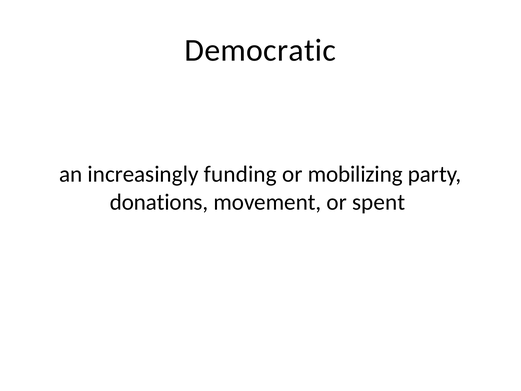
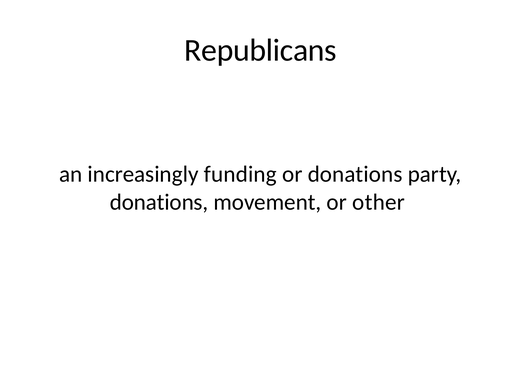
Democratic: Democratic -> Republicans
or mobilizing: mobilizing -> donations
spent: spent -> other
